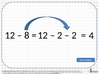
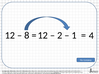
2 at (74, 35): 2 -> 1
